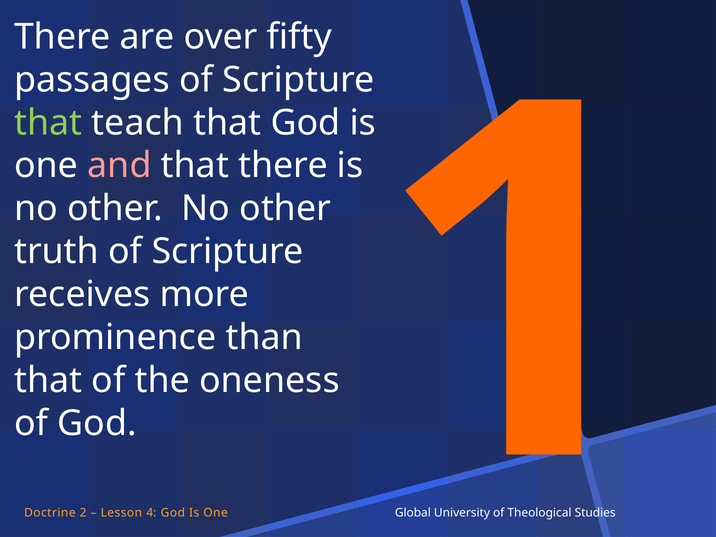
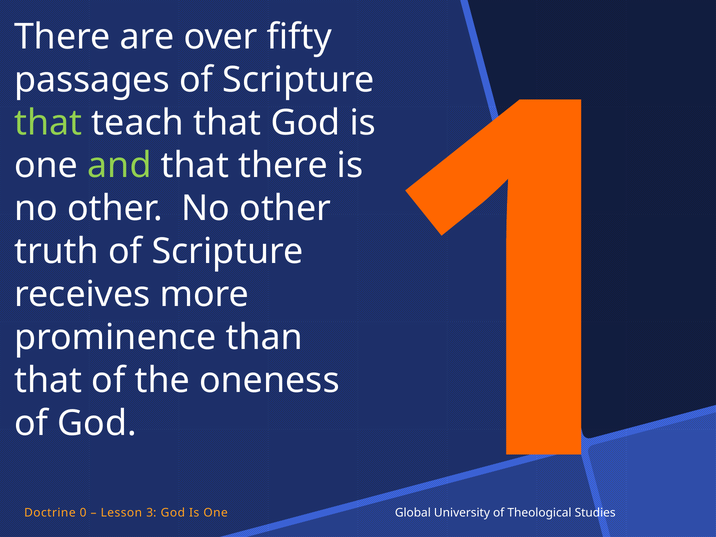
and colour: pink -> light green
2: 2 -> 0
4: 4 -> 3
